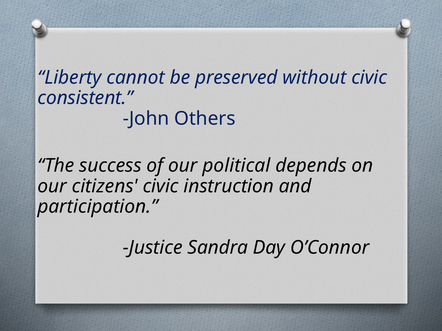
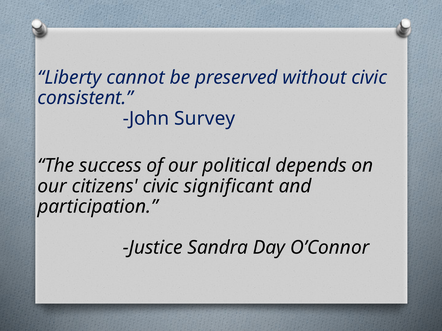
Others: Others -> Survey
instruction: instruction -> significant
